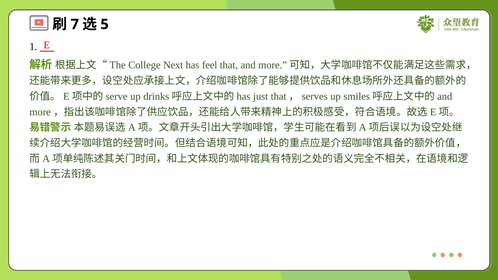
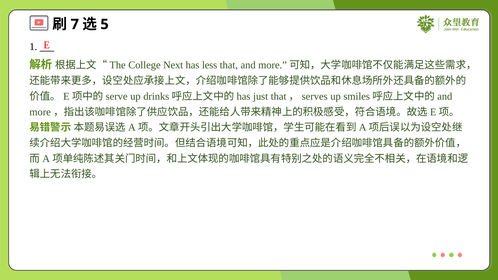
feel: feel -> less
